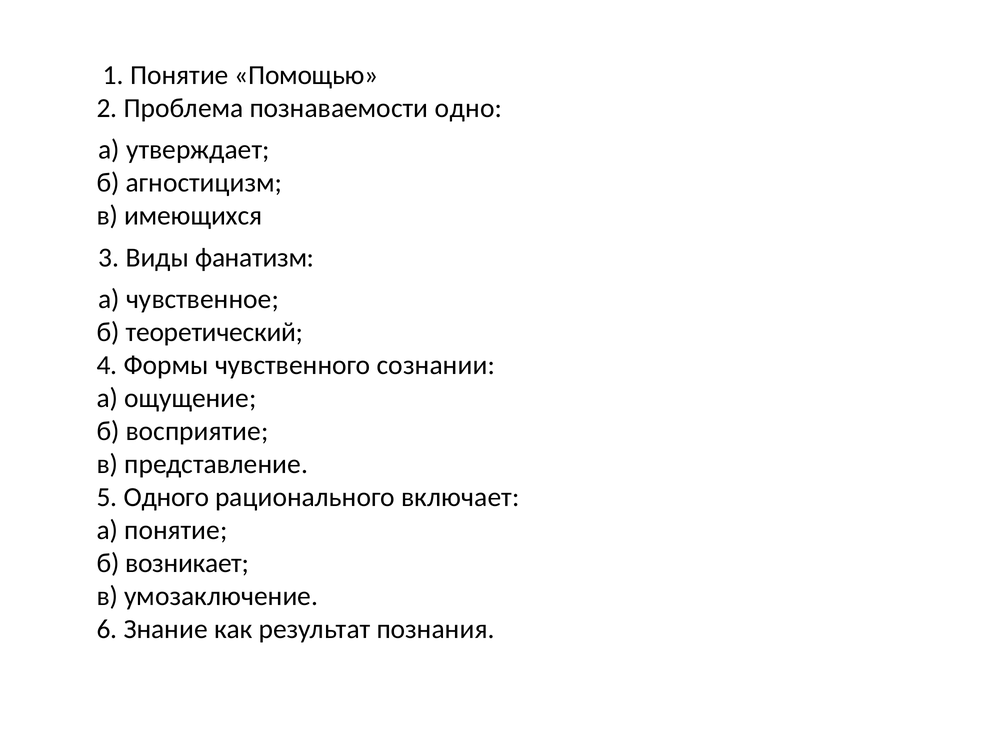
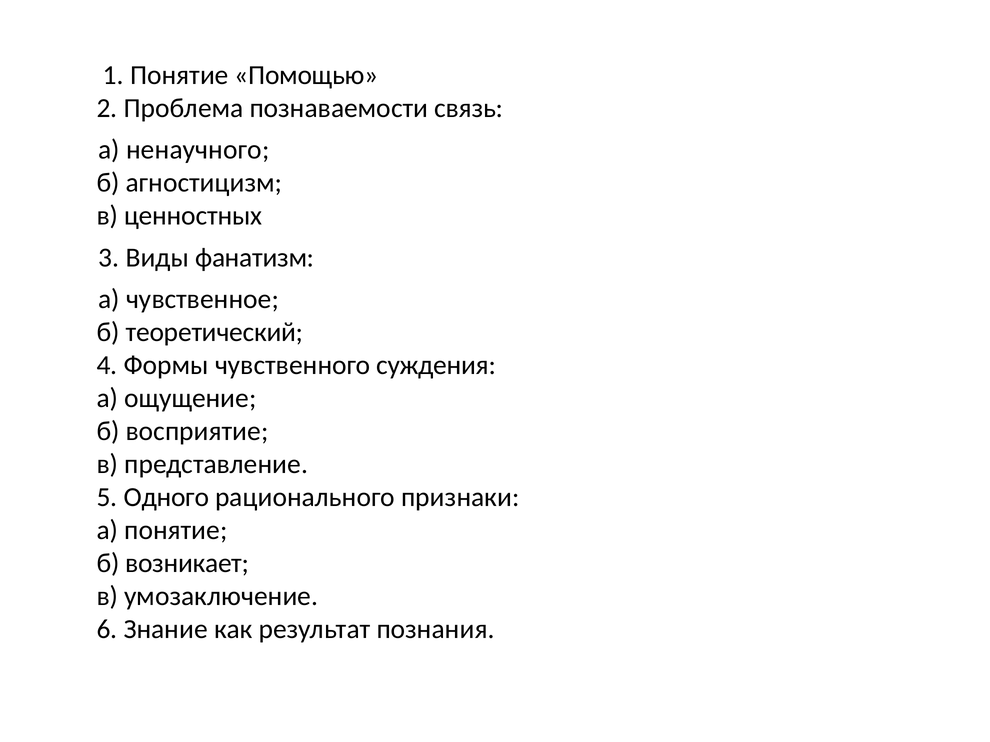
одно: одно -> связь
утверждает: утверждает -> ненаучного
имеющихся: имеющихся -> ценностных
сознании: сознании -> суждения
включает: включает -> признаки
